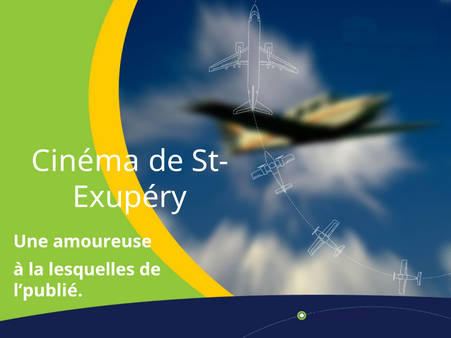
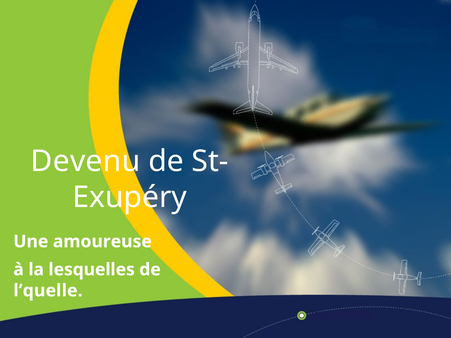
Cinéma: Cinéma -> Devenu
l’publié: l’publié -> l’quelle
